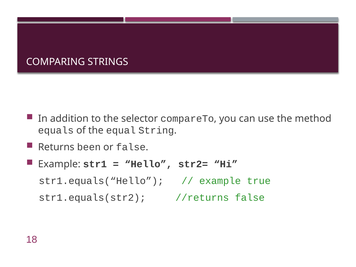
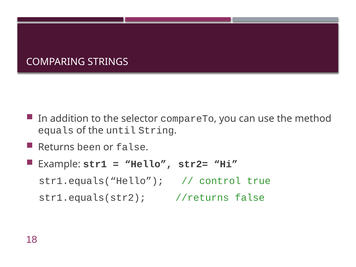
equal: equal -> until
example at (220, 181): example -> control
